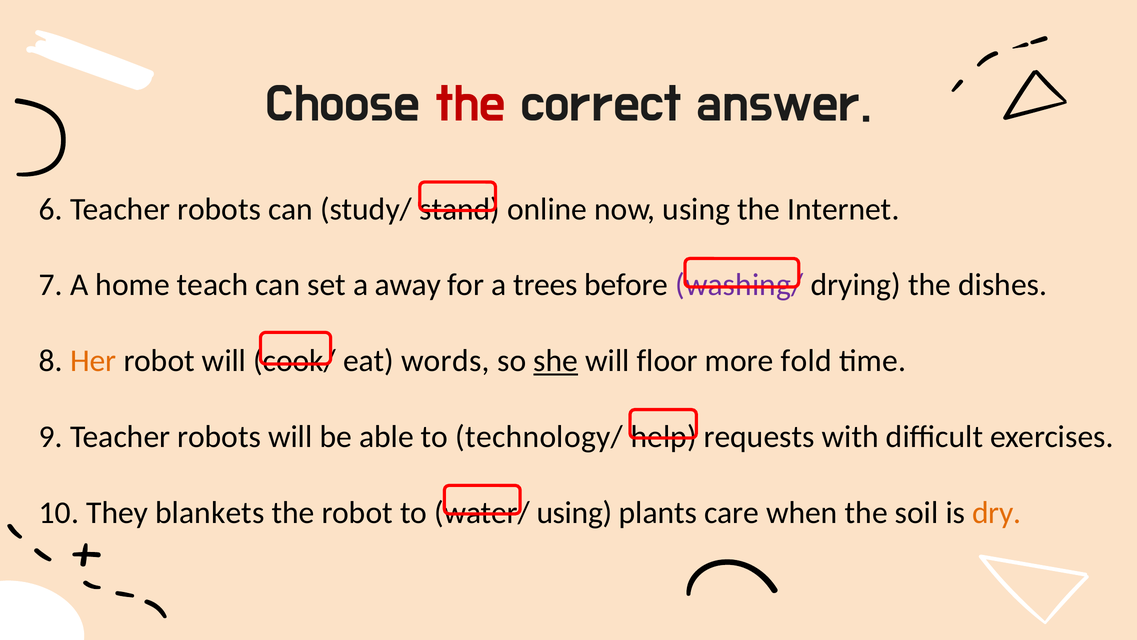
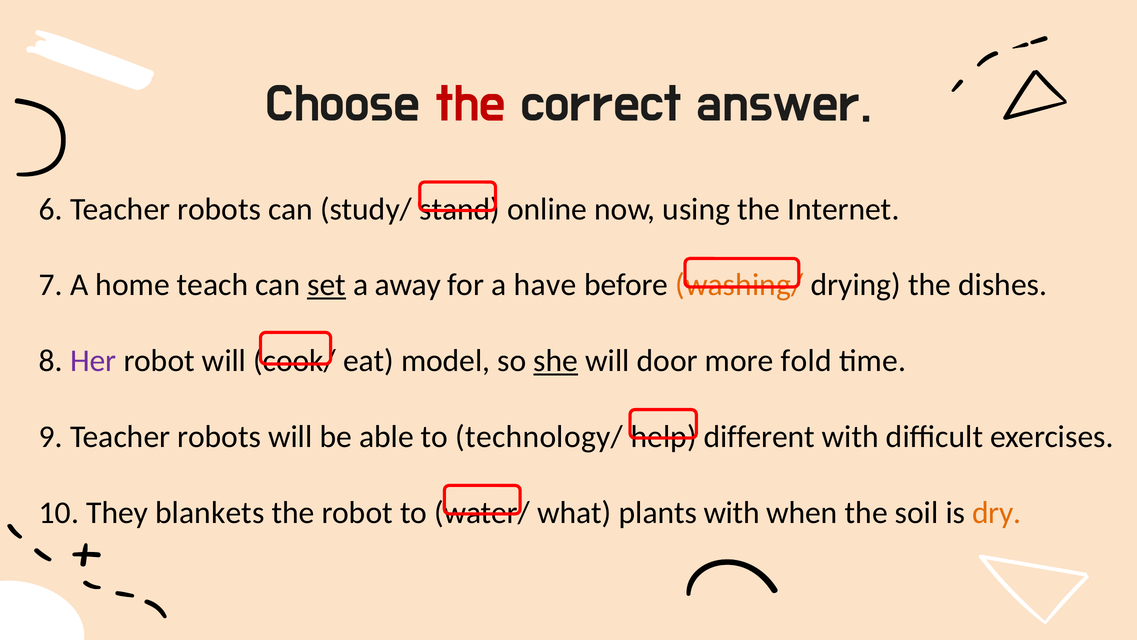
set underline: none -> present
trees: trees -> have
washing/ colour: purple -> orange
Her colour: orange -> purple
words: words -> model
floor: floor -> door
requests: requests -> different
water/ using: using -> what
plants care: care -> with
